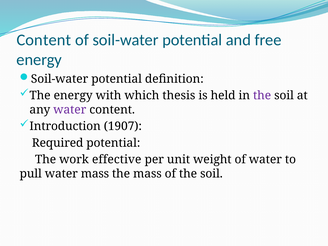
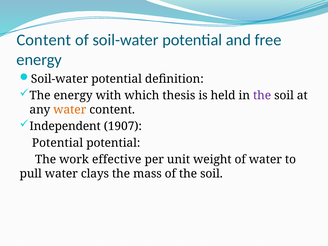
water at (70, 110) colour: purple -> orange
Introduction: Introduction -> Independent
Required at (58, 143): Required -> Potential
water mass: mass -> clays
